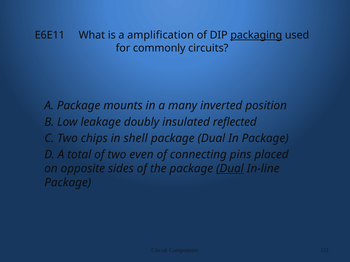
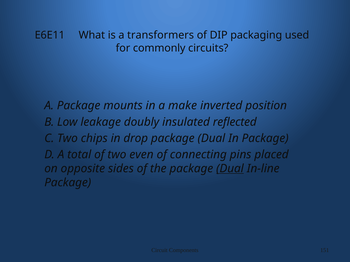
amplification: amplification -> transformers
packaging underline: present -> none
many: many -> make
shell: shell -> drop
